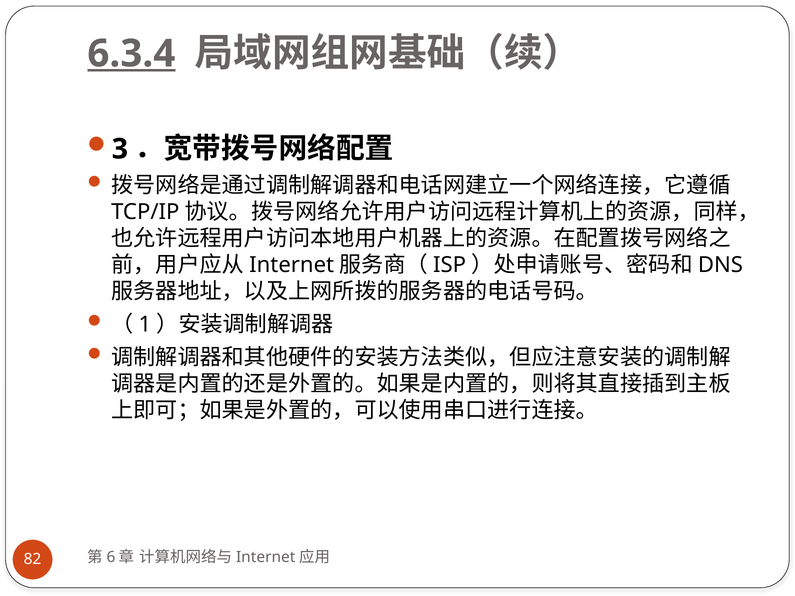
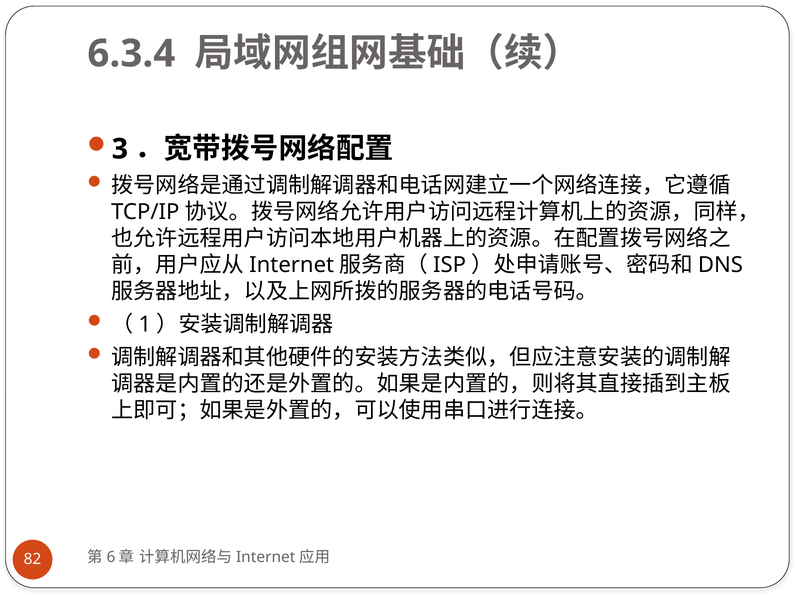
6.3.4 underline: present -> none
